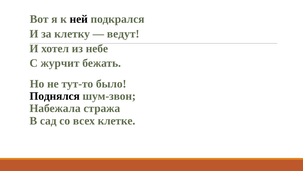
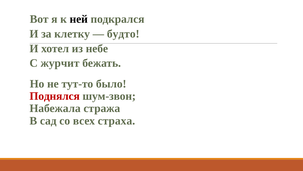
ведут: ведут -> будто
Поднялся colour: black -> red
клетке: клетке -> страха
